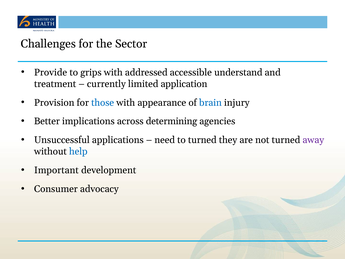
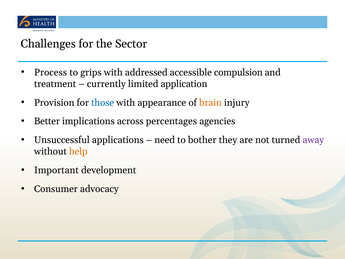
Provide: Provide -> Process
understand: understand -> compulsion
brain colour: blue -> orange
determining: determining -> percentages
to turned: turned -> bother
help colour: blue -> orange
